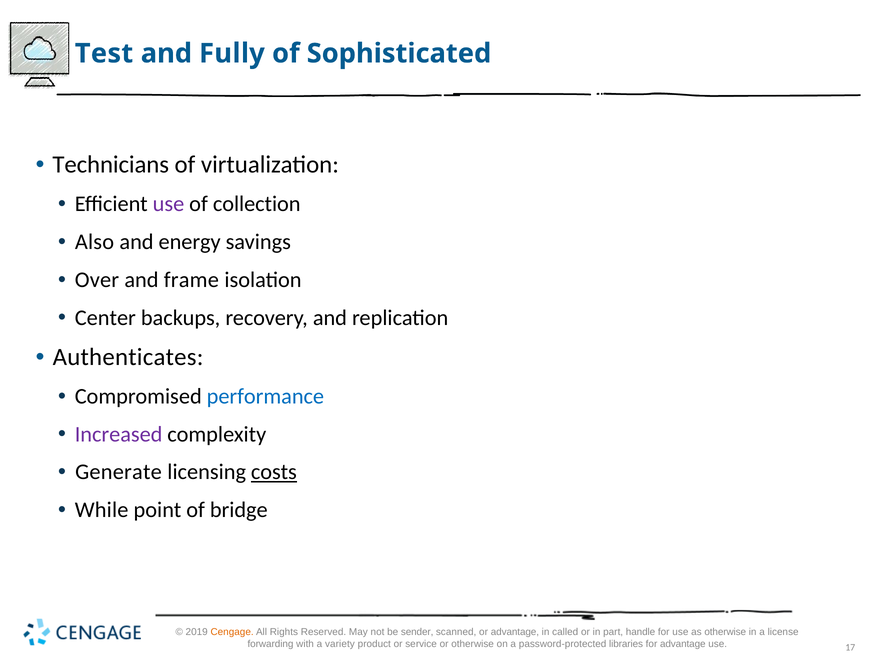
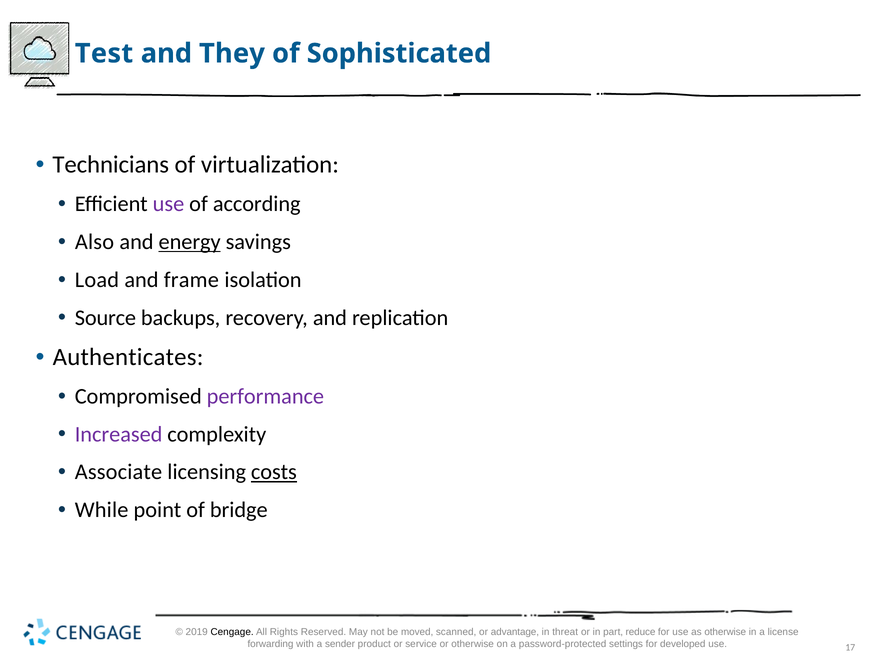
Fully: Fully -> They
collection: collection -> according
energy underline: none -> present
Over: Over -> Load
Center: Center -> Source
performance colour: blue -> purple
Generate: Generate -> Associate
Cengage colour: orange -> black
sender: sender -> moved
called: called -> threat
handle: handle -> reduce
variety: variety -> sender
libraries: libraries -> settings
for advantage: advantage -> developed
